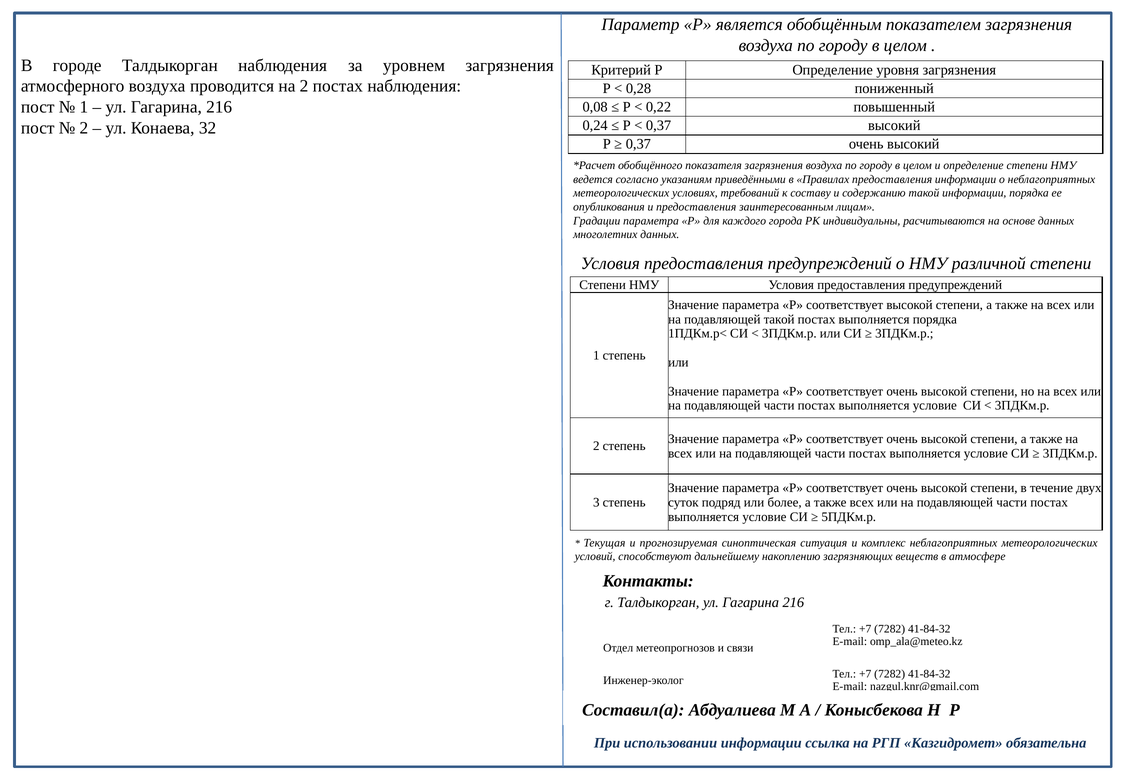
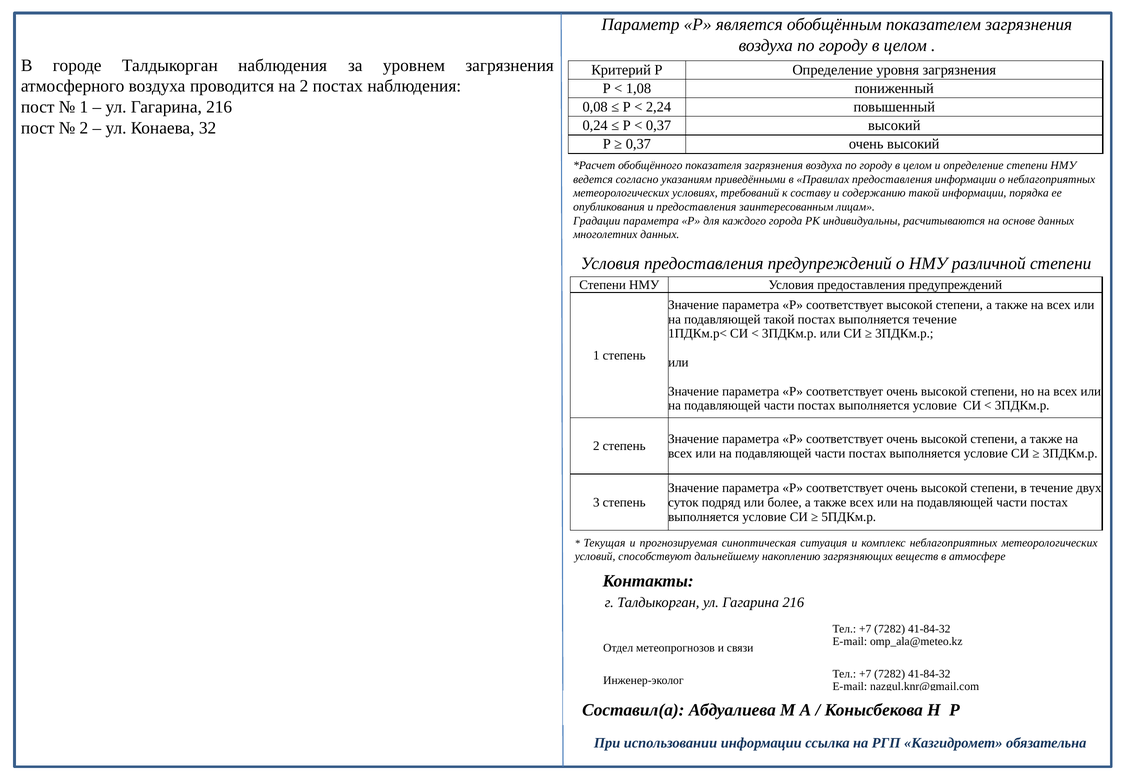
0,28: 0,28 -> 1,08
0,22: 0,22 -> 2,24
выполняется порядка: порядка -> течение
